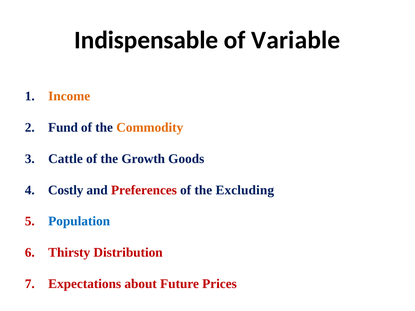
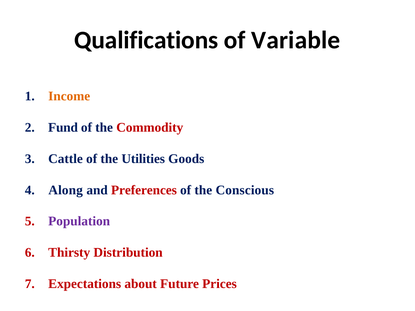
Indispensable: Indispensable -> Qualifications
Commodity colour: orange -> red
Growth: Growth -> Utilities
Costly: Costly -> Along
Excluding: Excluding -> Conscious
Population colour: blue -> purple
